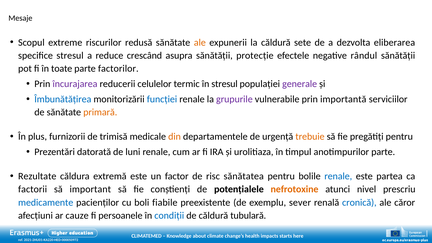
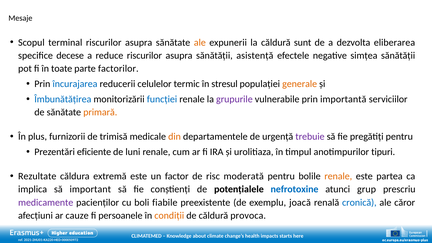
extreme: extreme -> terminal
redusă at (139, 43): redusă -> asupra
sete: sete -> sunt
specifice stresul: stresul -> decese
reduce crescând: crescând -> riscurilor
protecție: protecție -> asistență
rândul: rândul -> simțea
încurajarea colour: purple -> blue
generale colour: purple -> orange
trebuie colour: orange -> purple
datorată: datorată -> eficiente
anotimpurilor parte: parte -> tipuri
sănătatea: sănătatea -> moderată
renale at (338, 176) colour: blue -> orange
factorii: factorii -> implica
nefrotoxine colour: orange -> blue
nivel: nivel -> grup
medicamente colour: blue -> purple
sever: sever -> joacă
condiții colour: blue -> orange
tubulară: tubulară -> provoca
